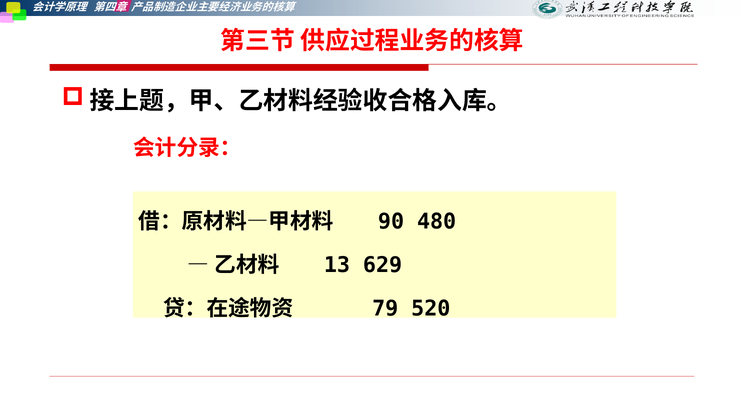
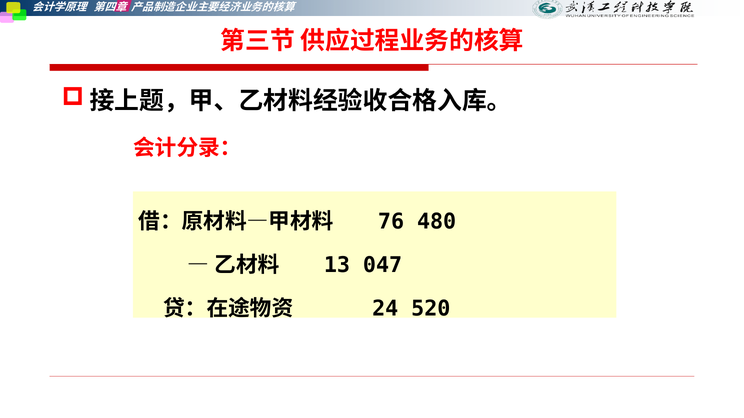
90: 90 -> 76
629: 629 -> 047
79: 79 -> 24
